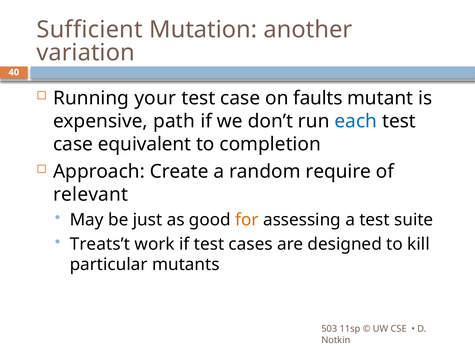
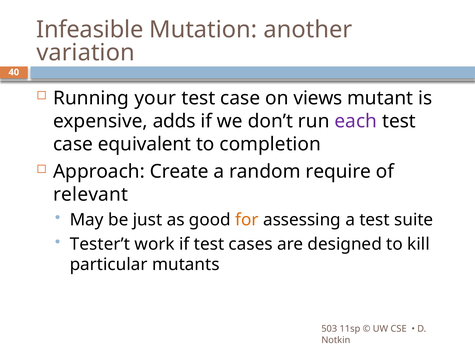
Sufficient: Sufficient -> Infeasible
faults: faults -> views
path: path -> adds
each colour: blue -> purple
Treats’t: Treats’t -> Tester’t
